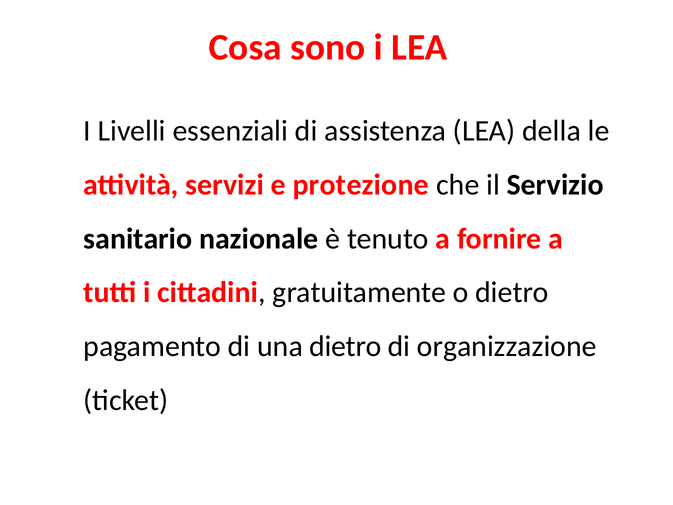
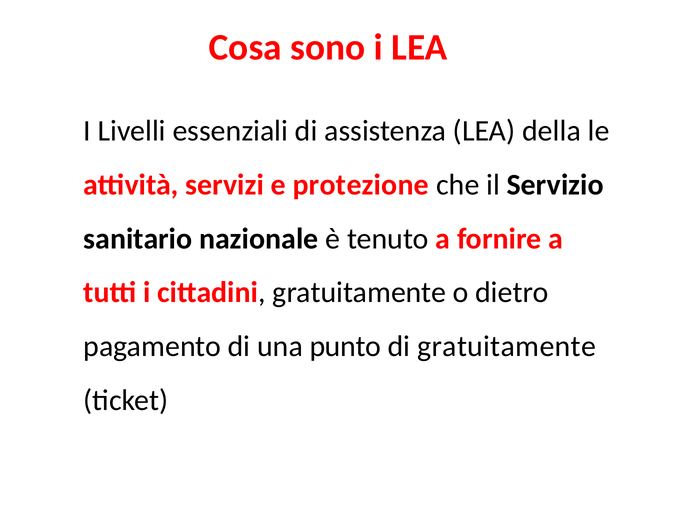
una dietro: dietro -> punto
di organizzazione: organizzazione -> gratuitamente
